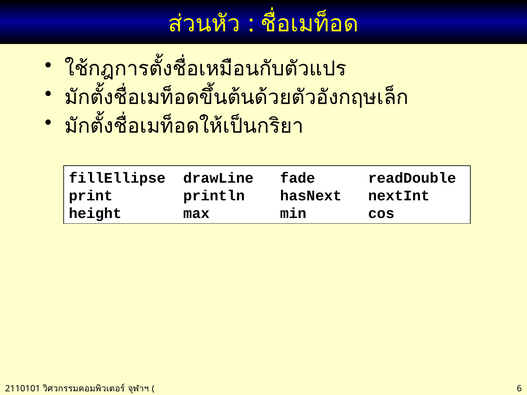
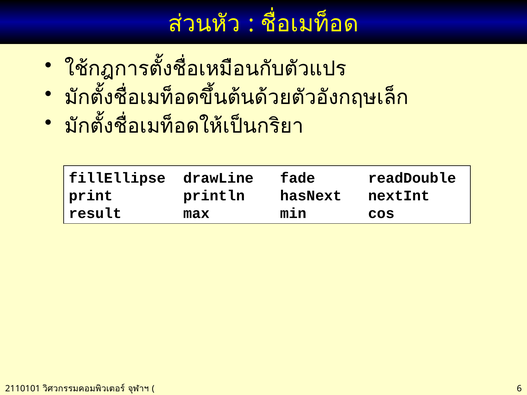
height: height -> result
